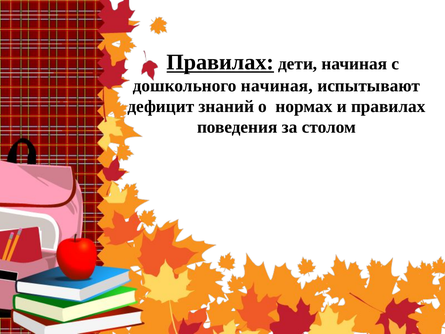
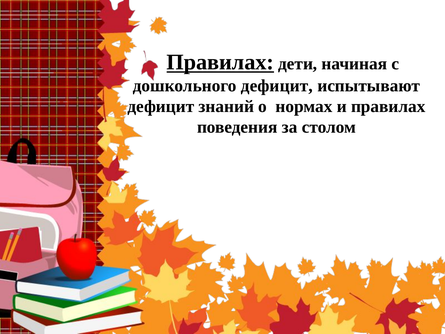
дошкольного начиная: начиная -> дефицит
